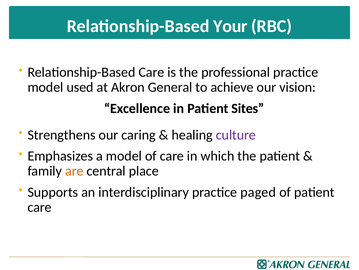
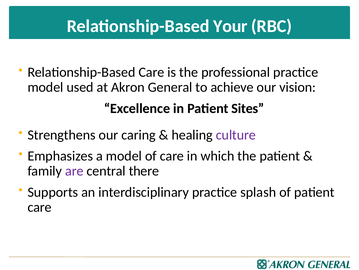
are colour: orange -> purple
place: place -> there
paged: paged -> splash
